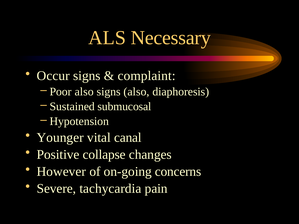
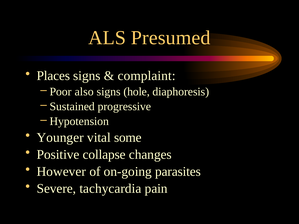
Necessary: Necessary -> Presumed
Occur: Occur -> Places
signs also: also -> hole
submucosal: submucosal -> progressive
canal: canal -> some
concerns: concerns -> parasites
